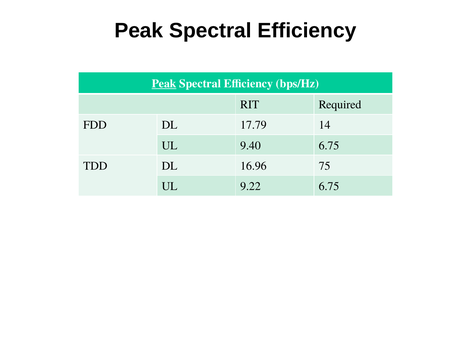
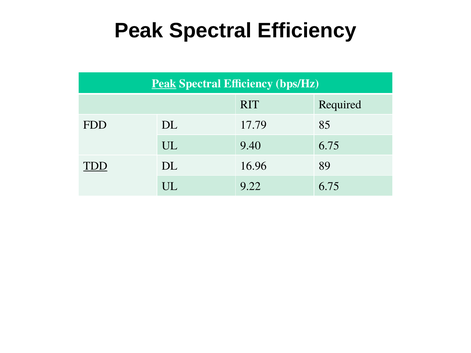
14: 14 -> 85
TDD underline: none -> present
75: 75 -> 89
